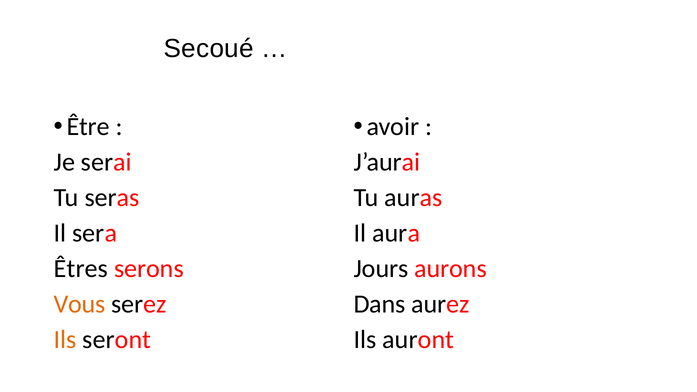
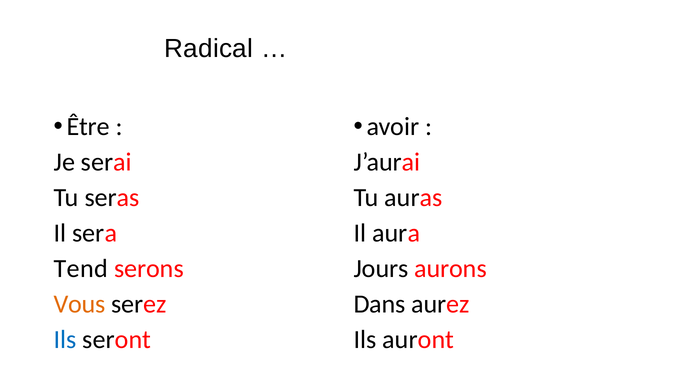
Secoué: Secoué -> Radical
Êtres: Êtres -> Tend
Ils at (65, 340) colour: orange -> blue
